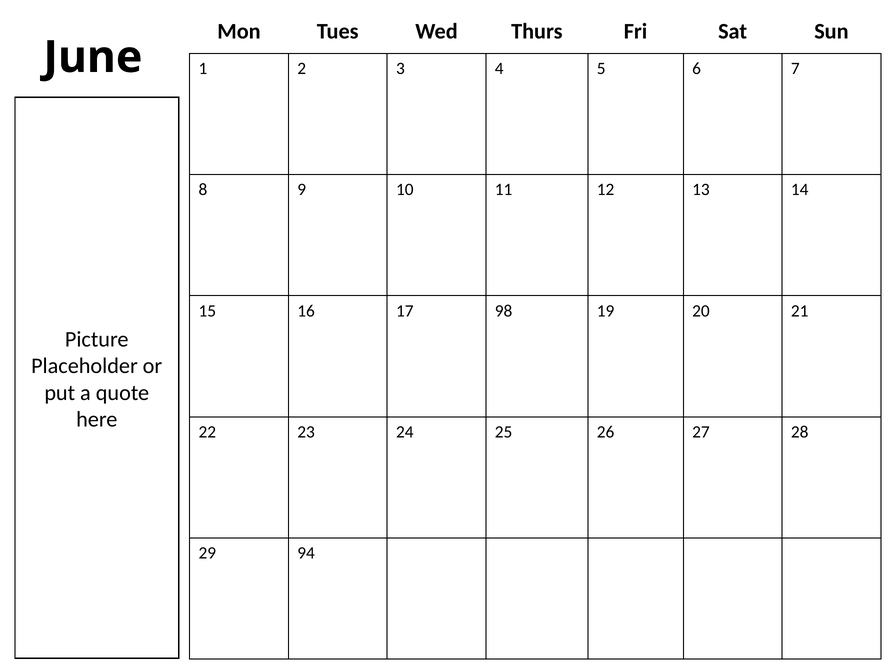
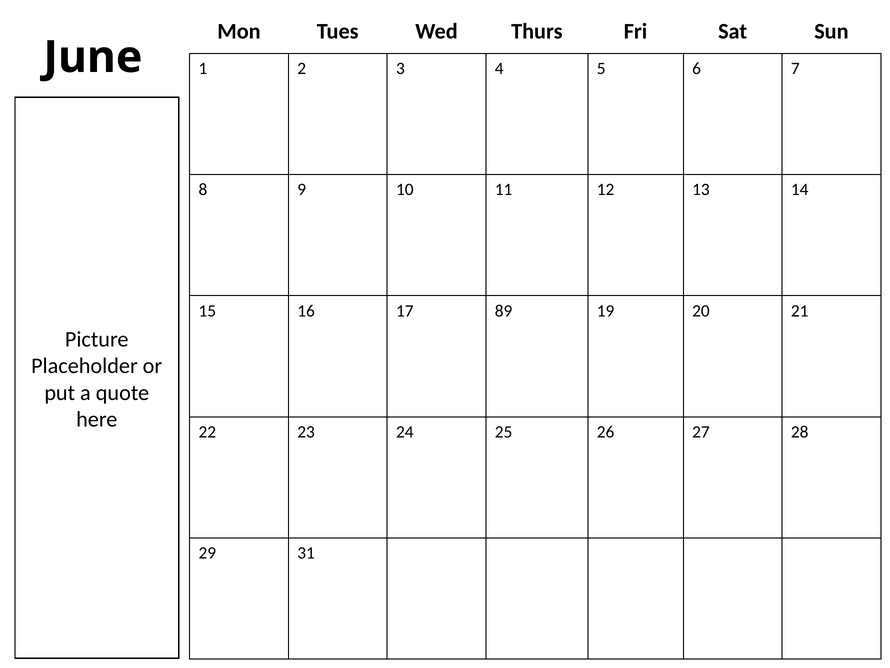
98: 98 -> 89
94: 94 -> 31
